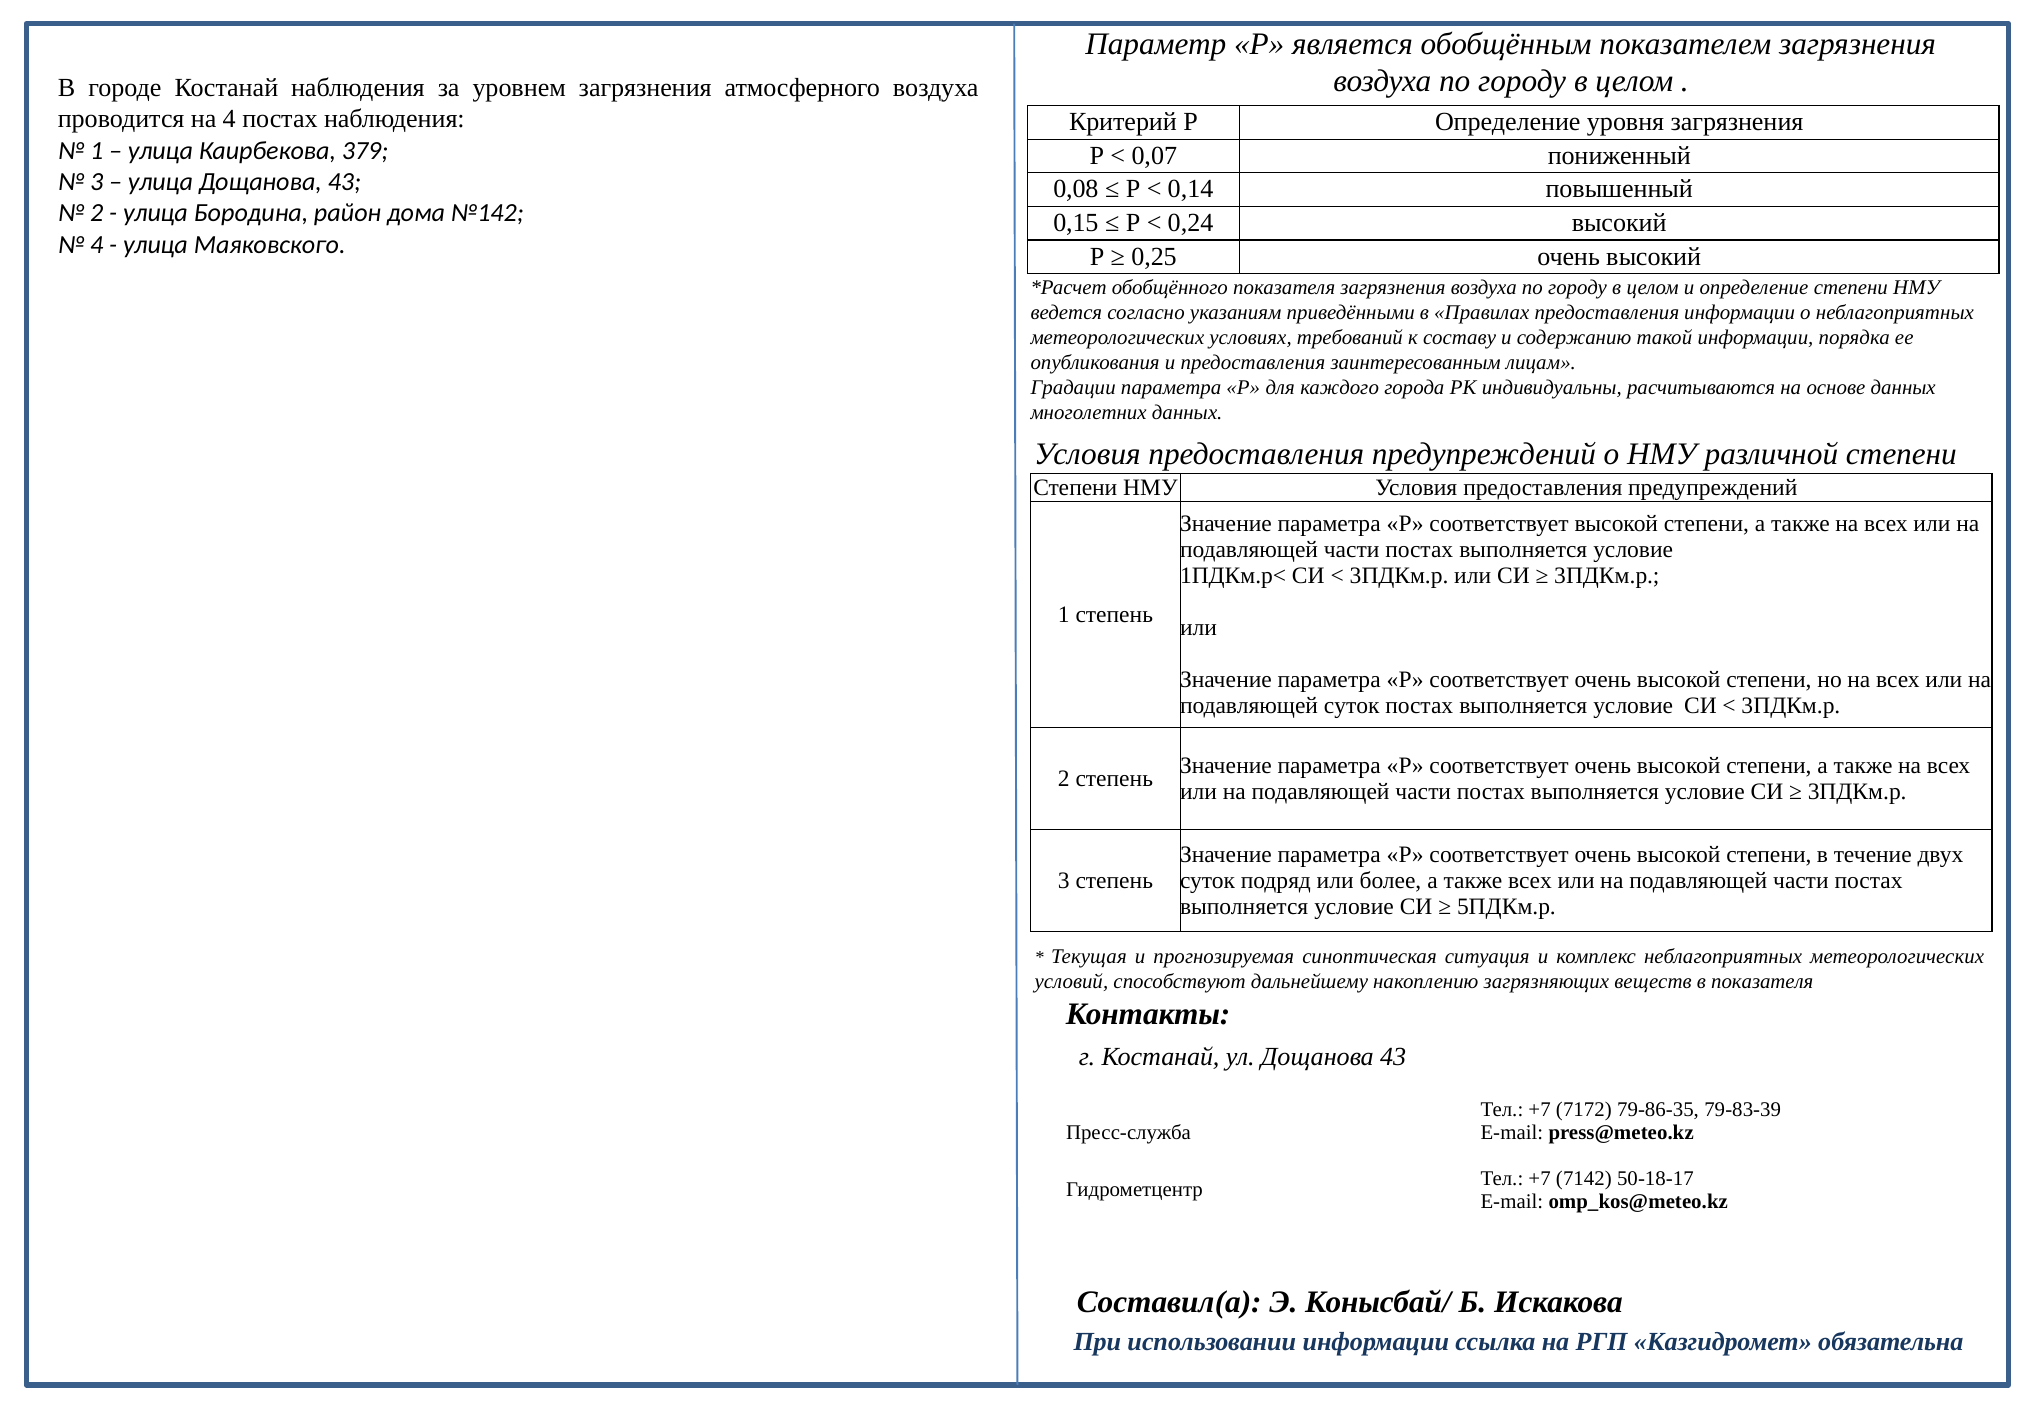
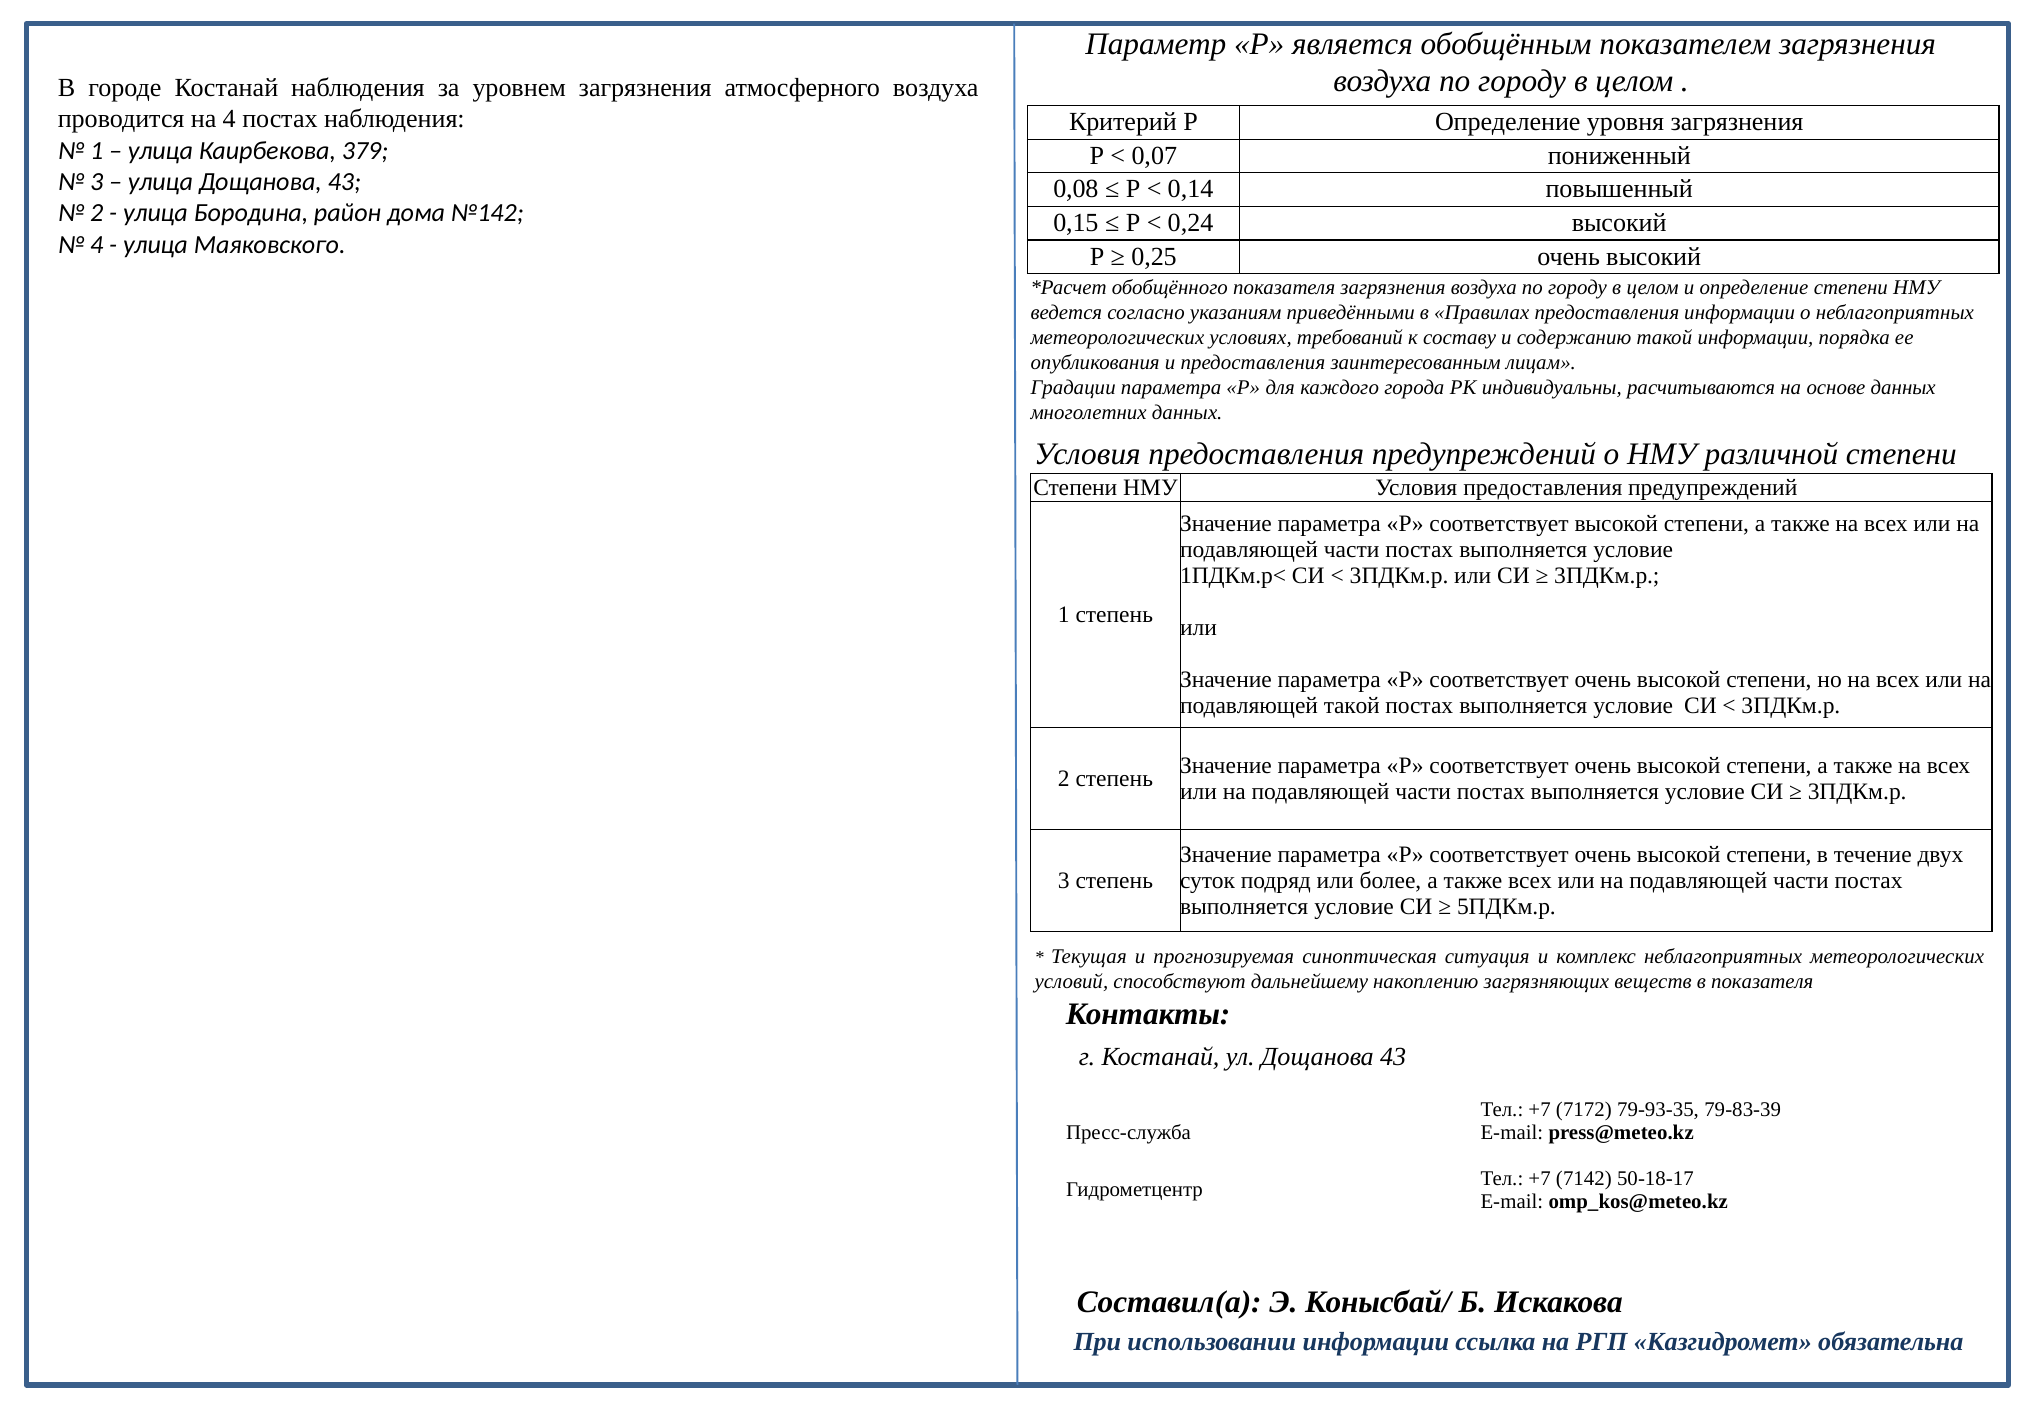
подавляющей суток: суток -> такой
79-86-35: 79-86-35 -> 79-93-35
